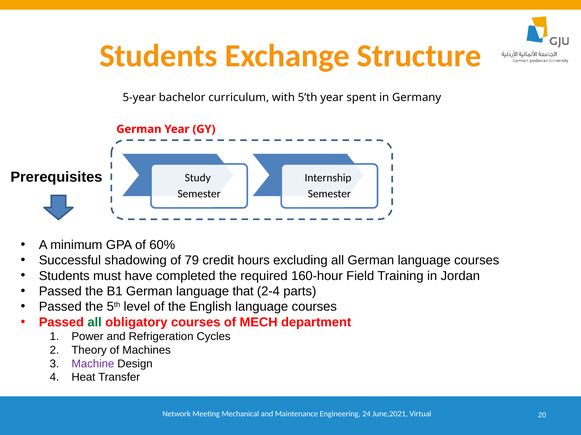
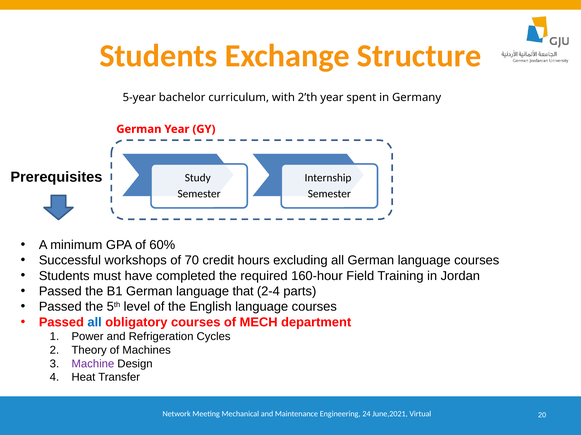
5’th: 5’th -> 2’th
shadowing: shadowing -> workshops
79: 79 -> 70
all at (95, 323) colour: green -> blue
